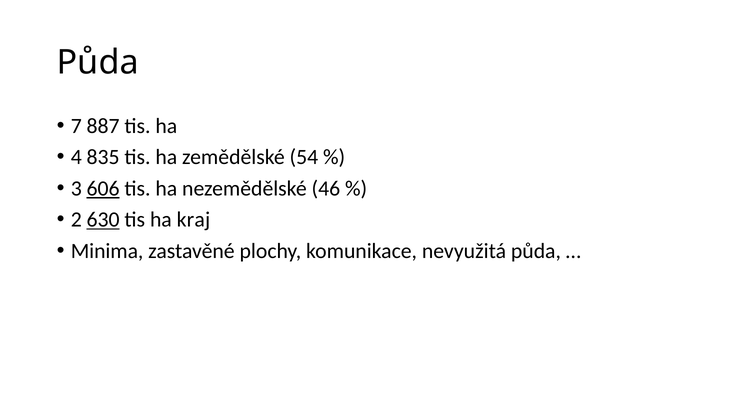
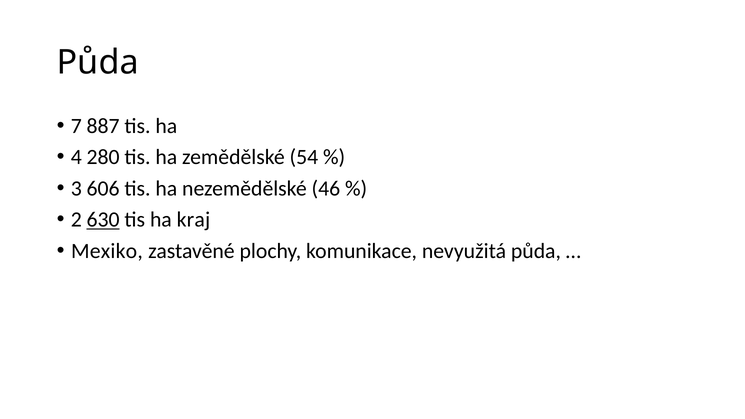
835: 835 -> 280
606 underline: present -> none
Minima: Minima -> Mexiko
